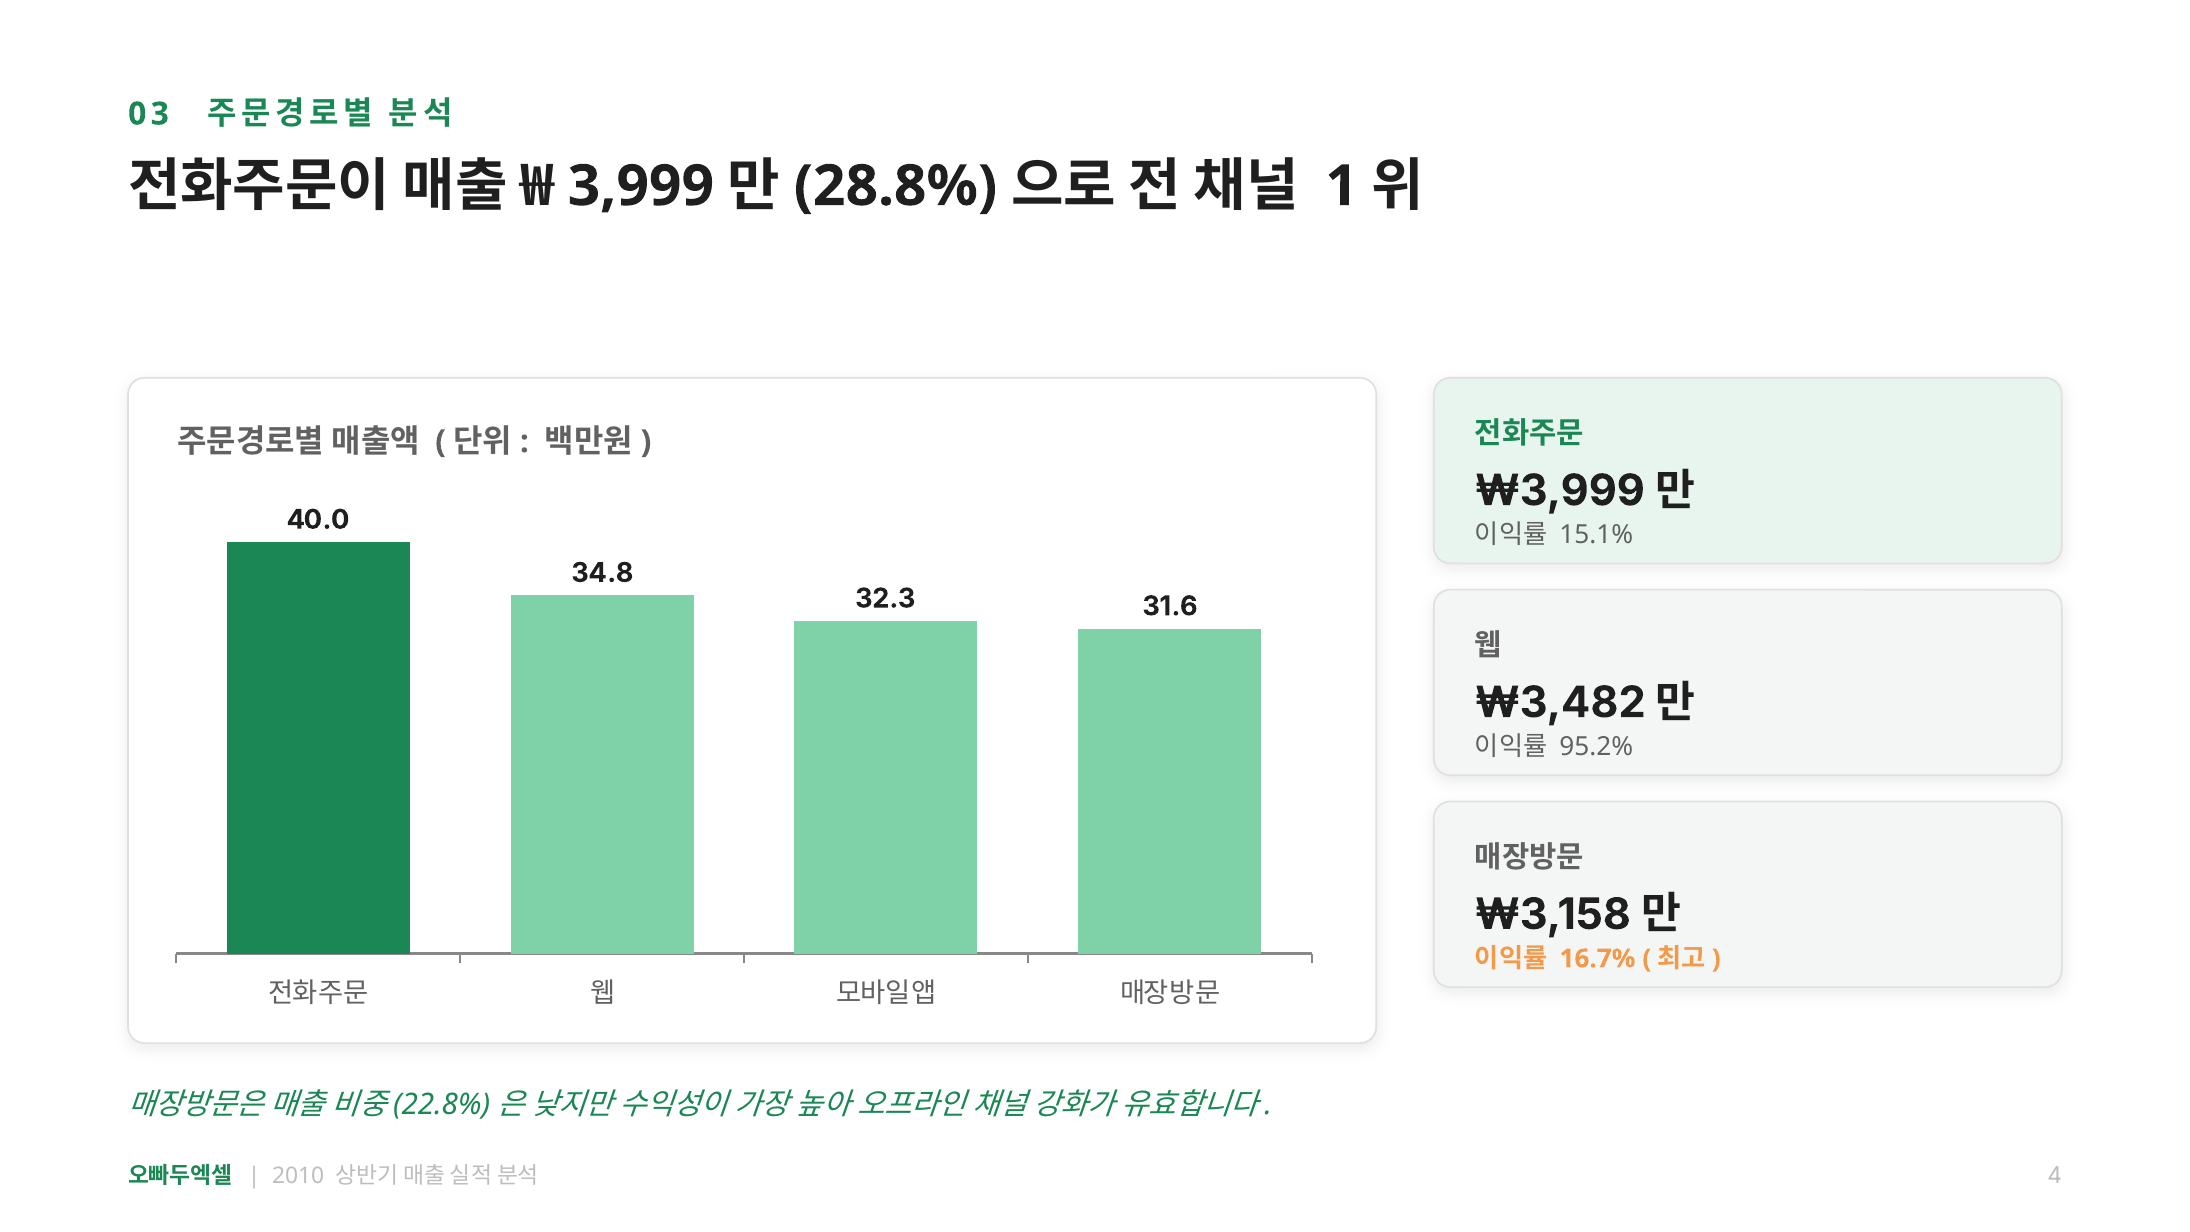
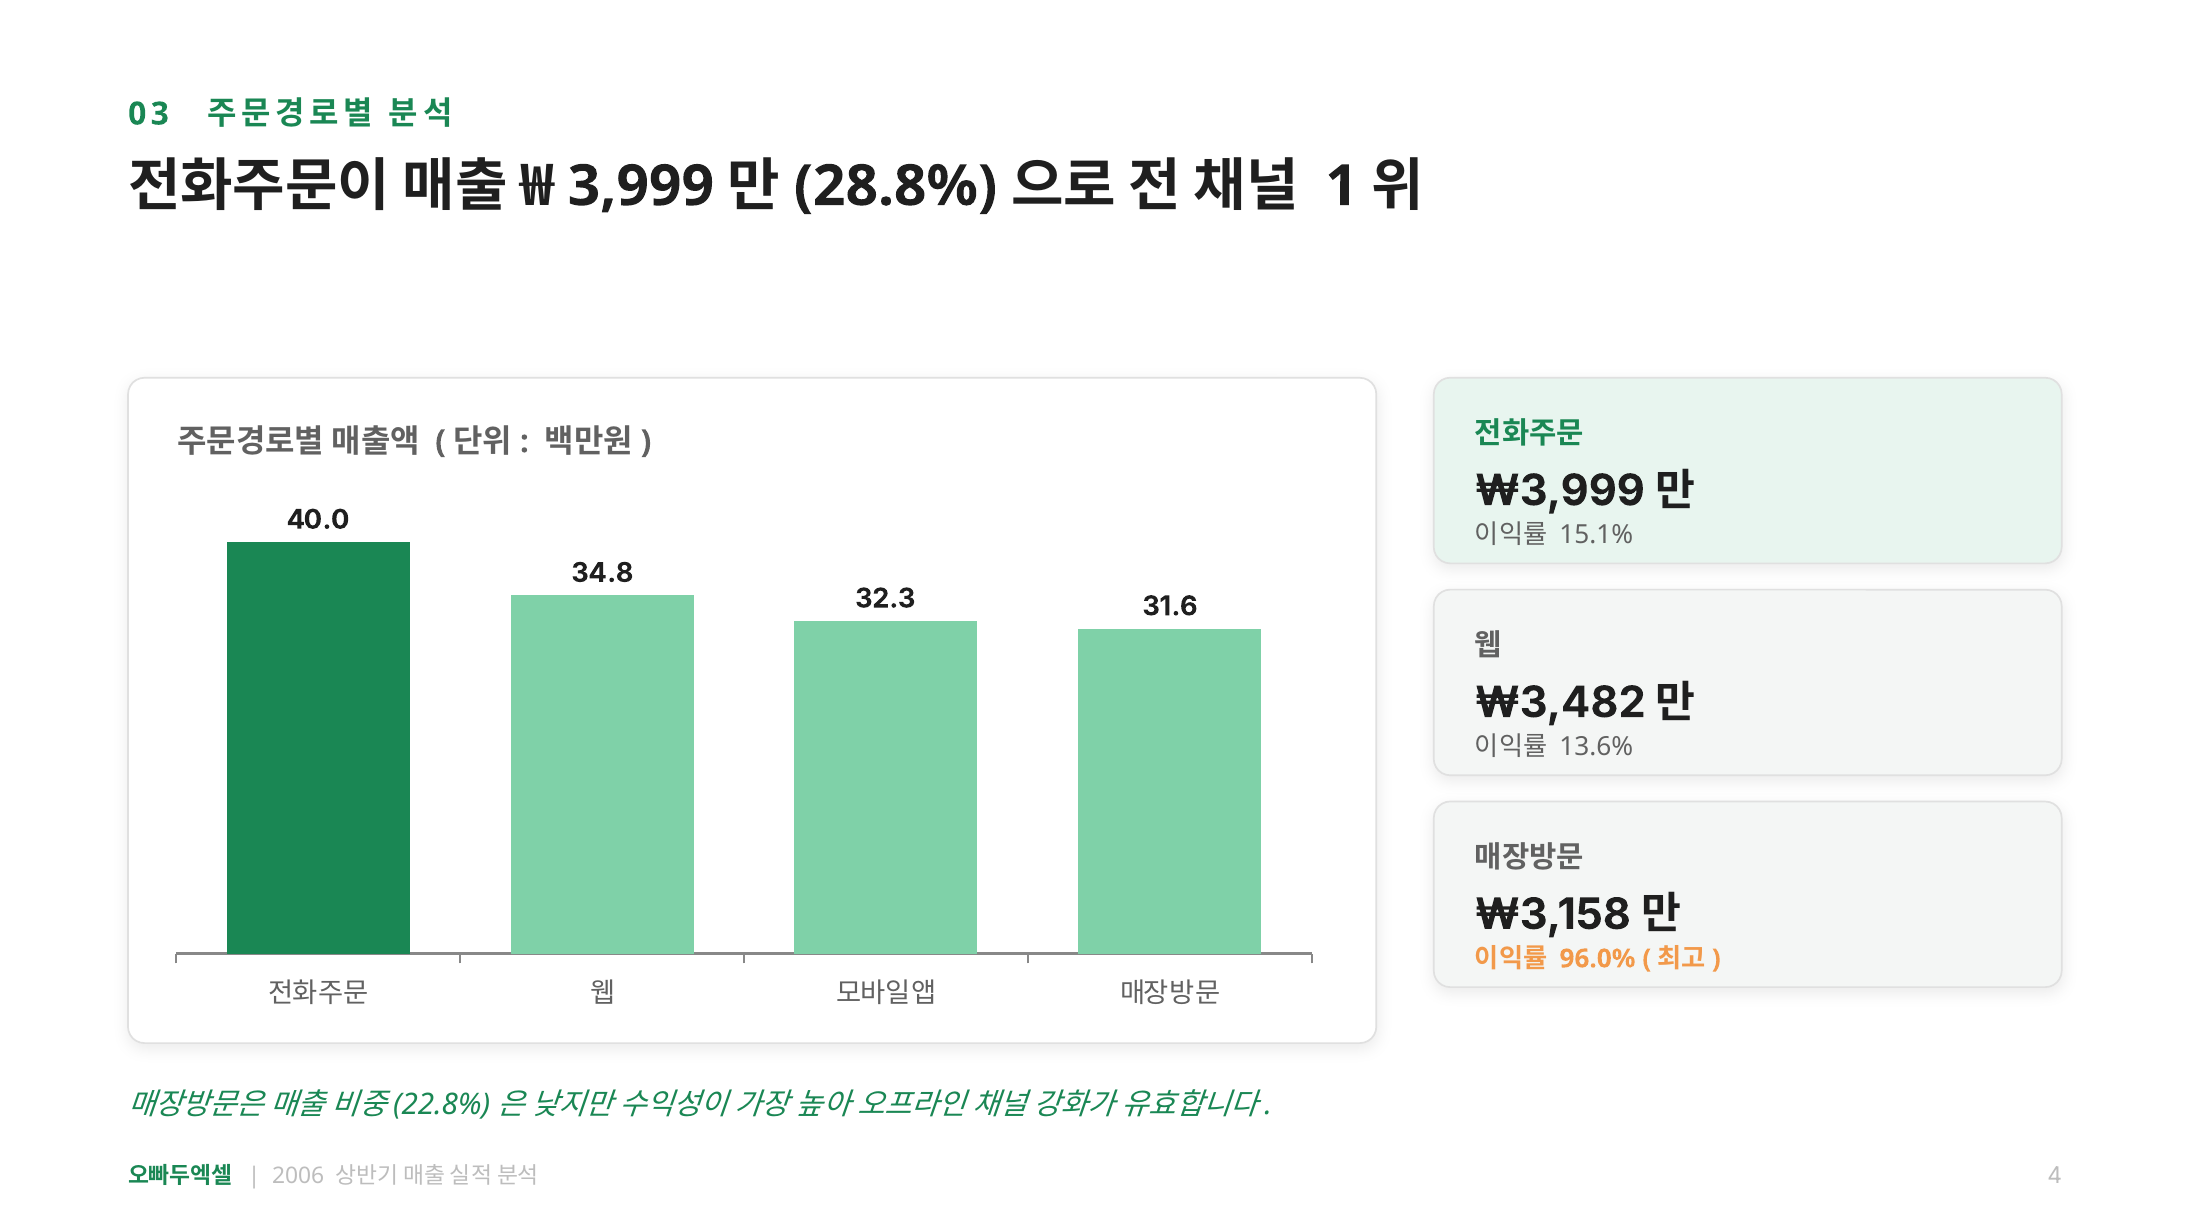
95.2%: 95.2% -> 13.6%
16.7%: 16.7% -> 96.0%
2010: 2010 -> 2006
